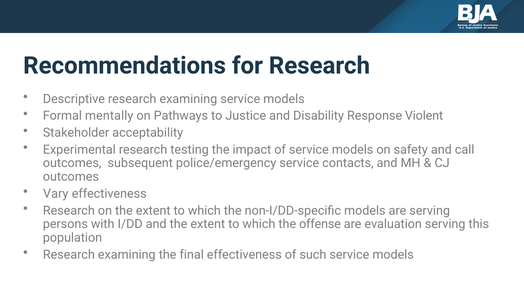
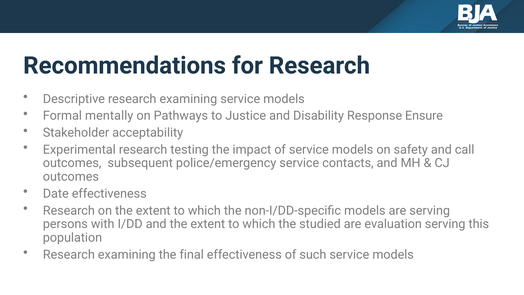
Violent: Violent -> Ensure
Vary: Vary -> Date
offense: offense -> studied
